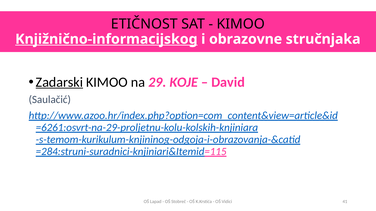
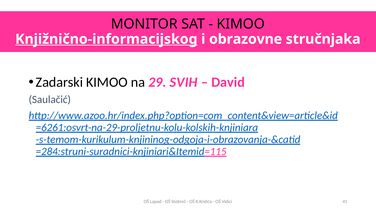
ETIČNOST: ETIČNOST -> MONITOR
Zadarski underline: present -> none
KOJE: KOJE -> SVIH
